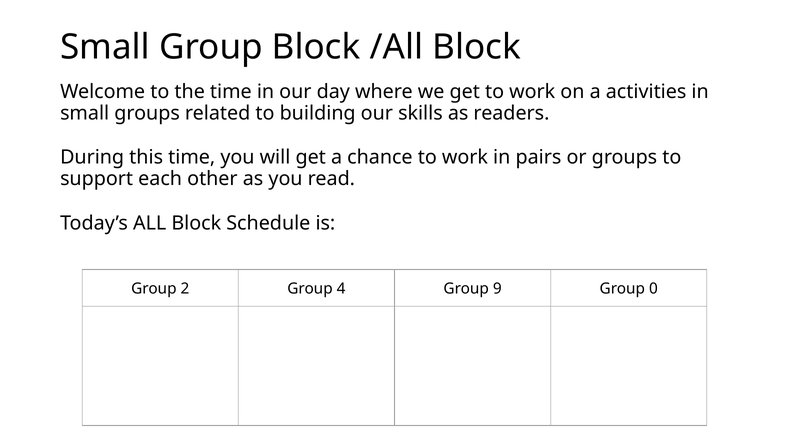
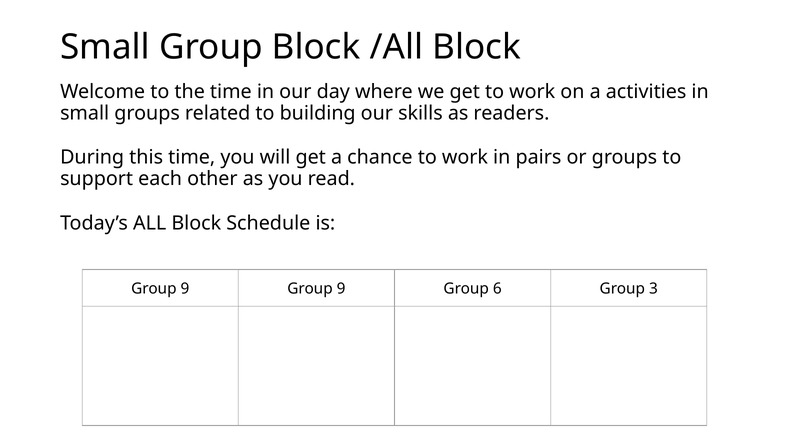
2 at (185, 289): 2 -> 9
4 at (341, 289): 4 -> 9
9: 9 -> 6
0: 0 -> 3
